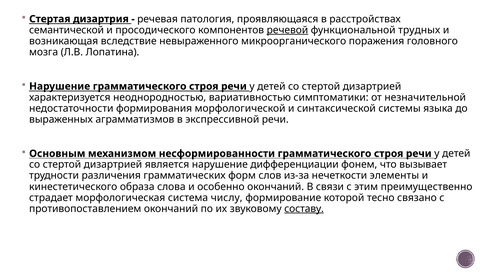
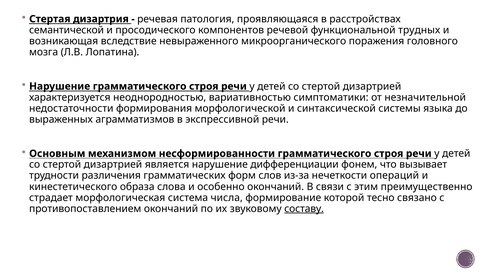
речевой underline: present -> none
элементы: элементы -> операций
числу: числу -> числа
